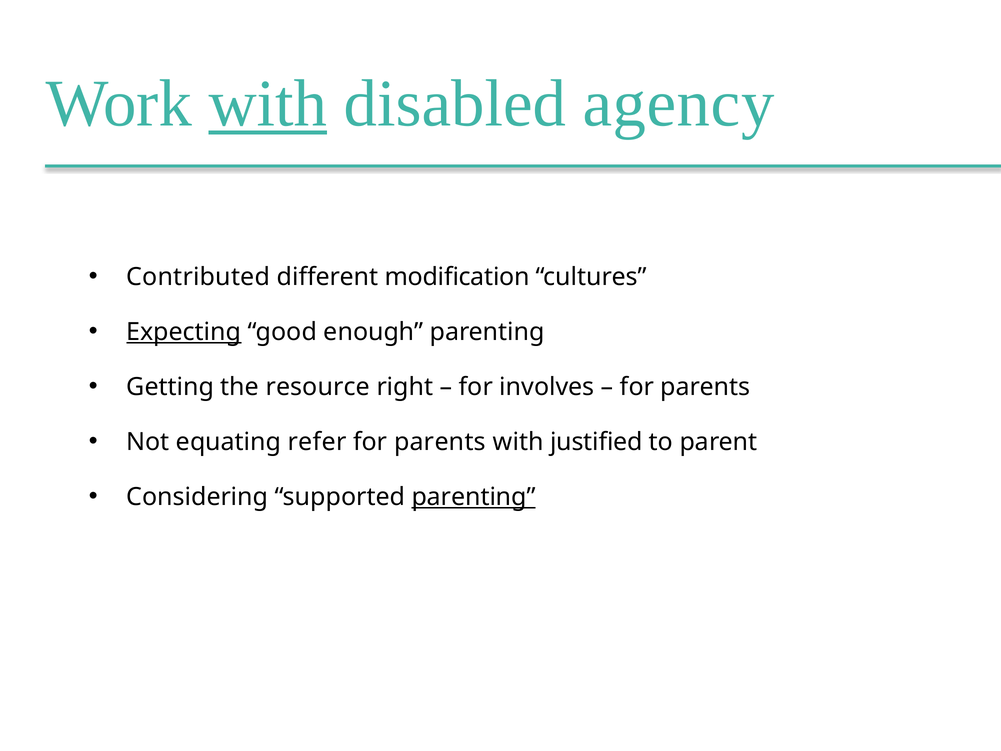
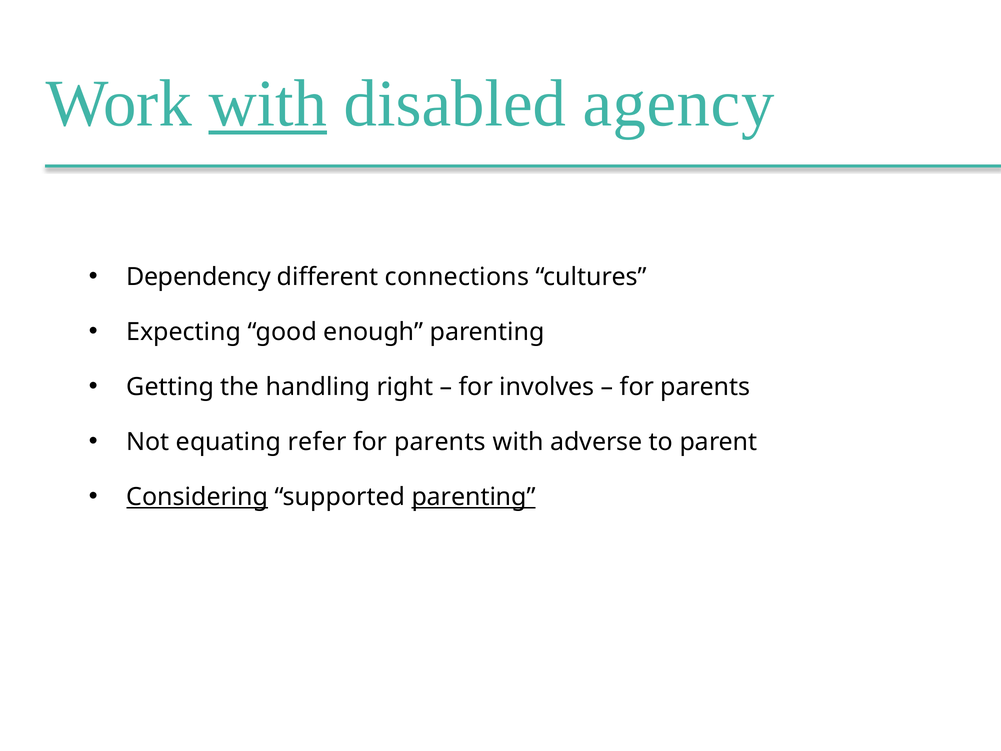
Contributed: Contributed -> Dependency
modification: modification -> connections
Expecting underline: present -> none
resource: resource -> handling
justified: justified -> adverse
Considering underline: none -> present
